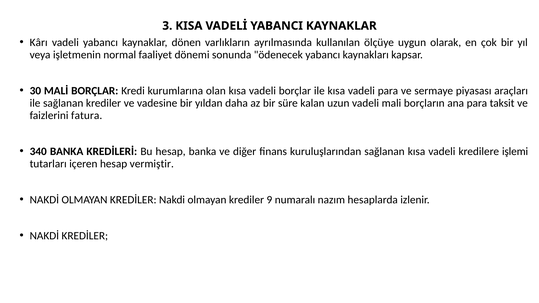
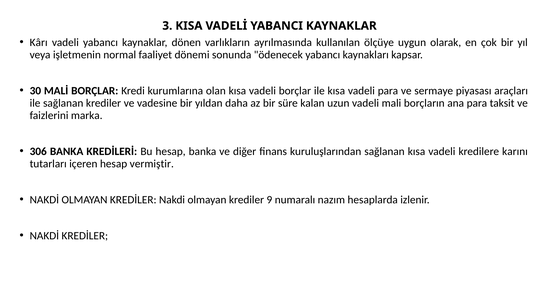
fatura: fatura -> marka
340: 340 -> 306
işlemi: işlemi -> karını
